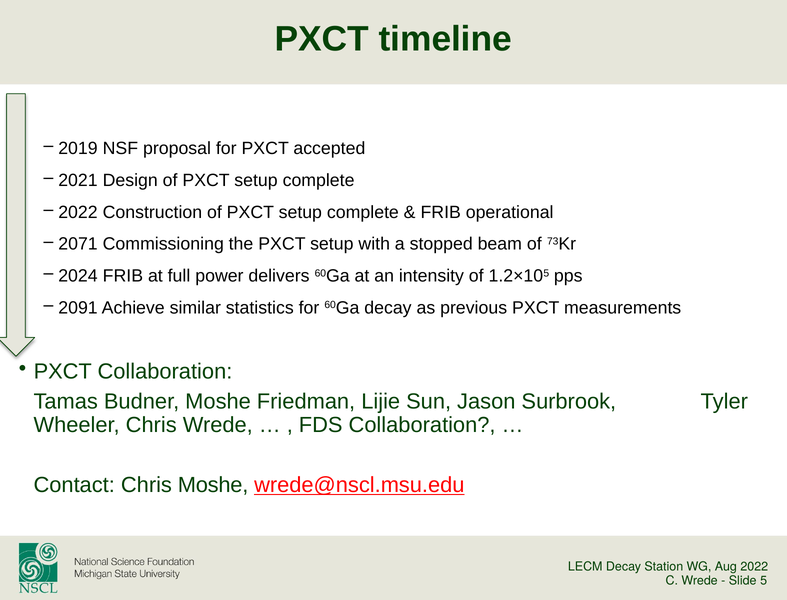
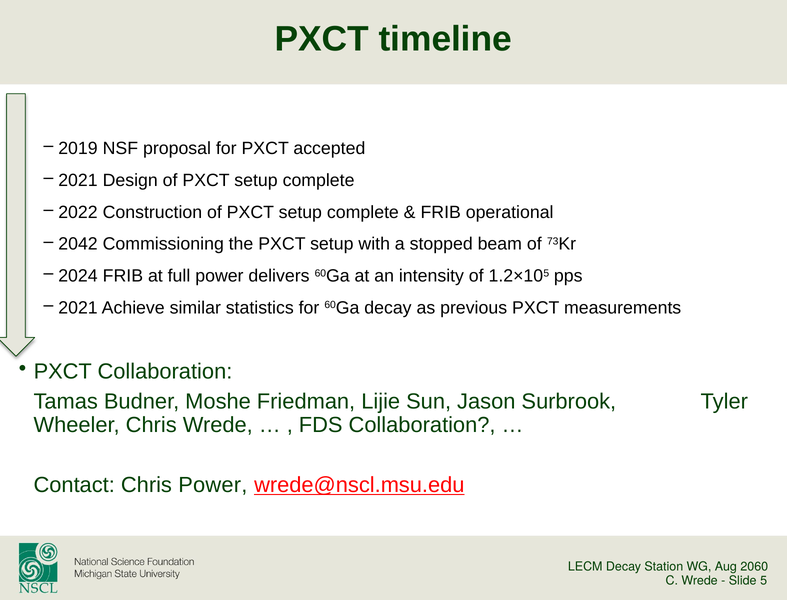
2071: 2071 -> 2042
2091 at (78, 308): 2091 -> 2021
Chris Moshe: Moshe -> Power
Aug 2022: 2022 -> 2060
